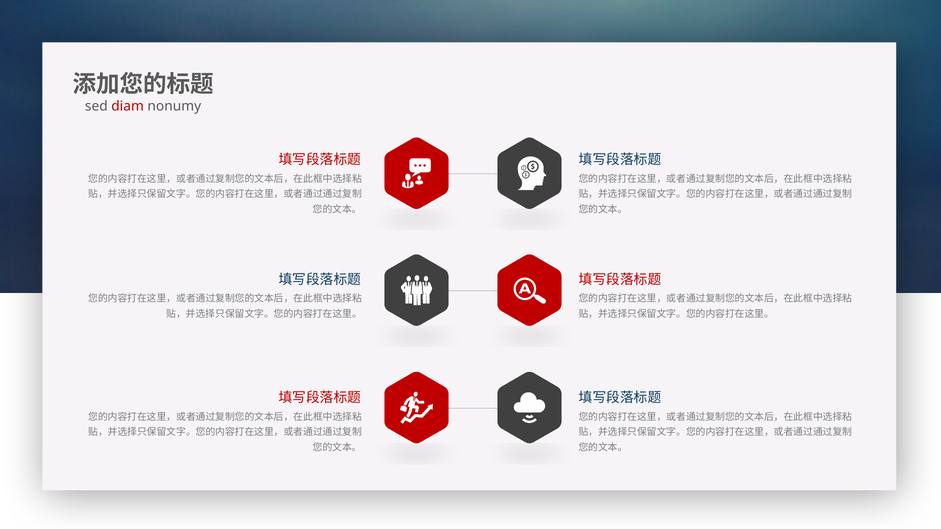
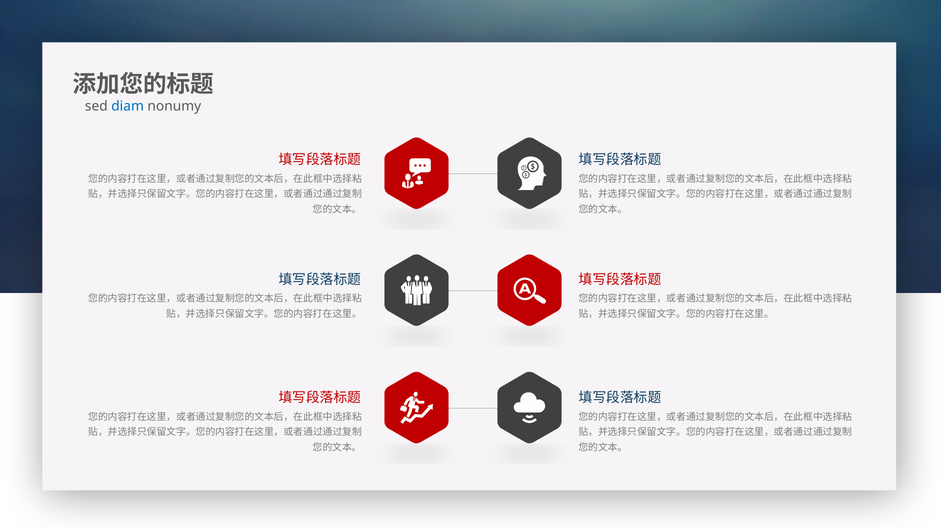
diam colour: red -> blue
